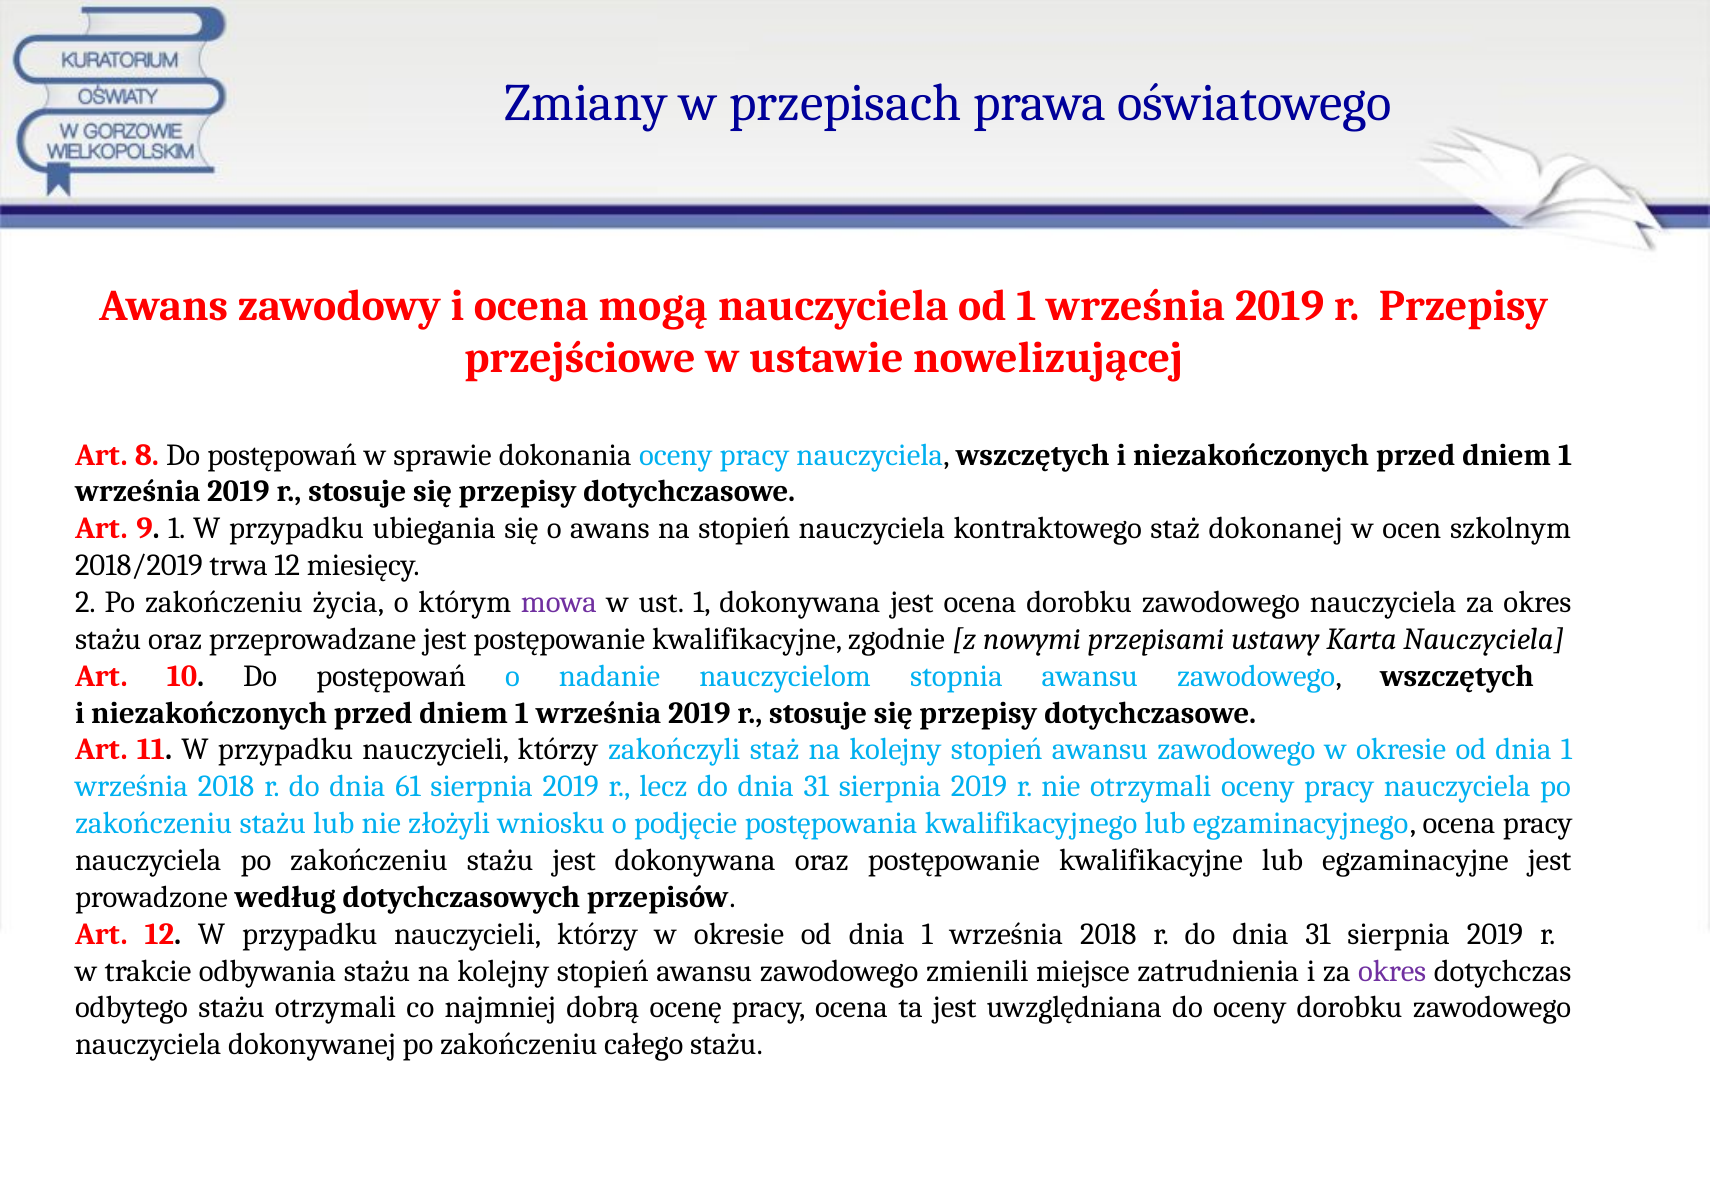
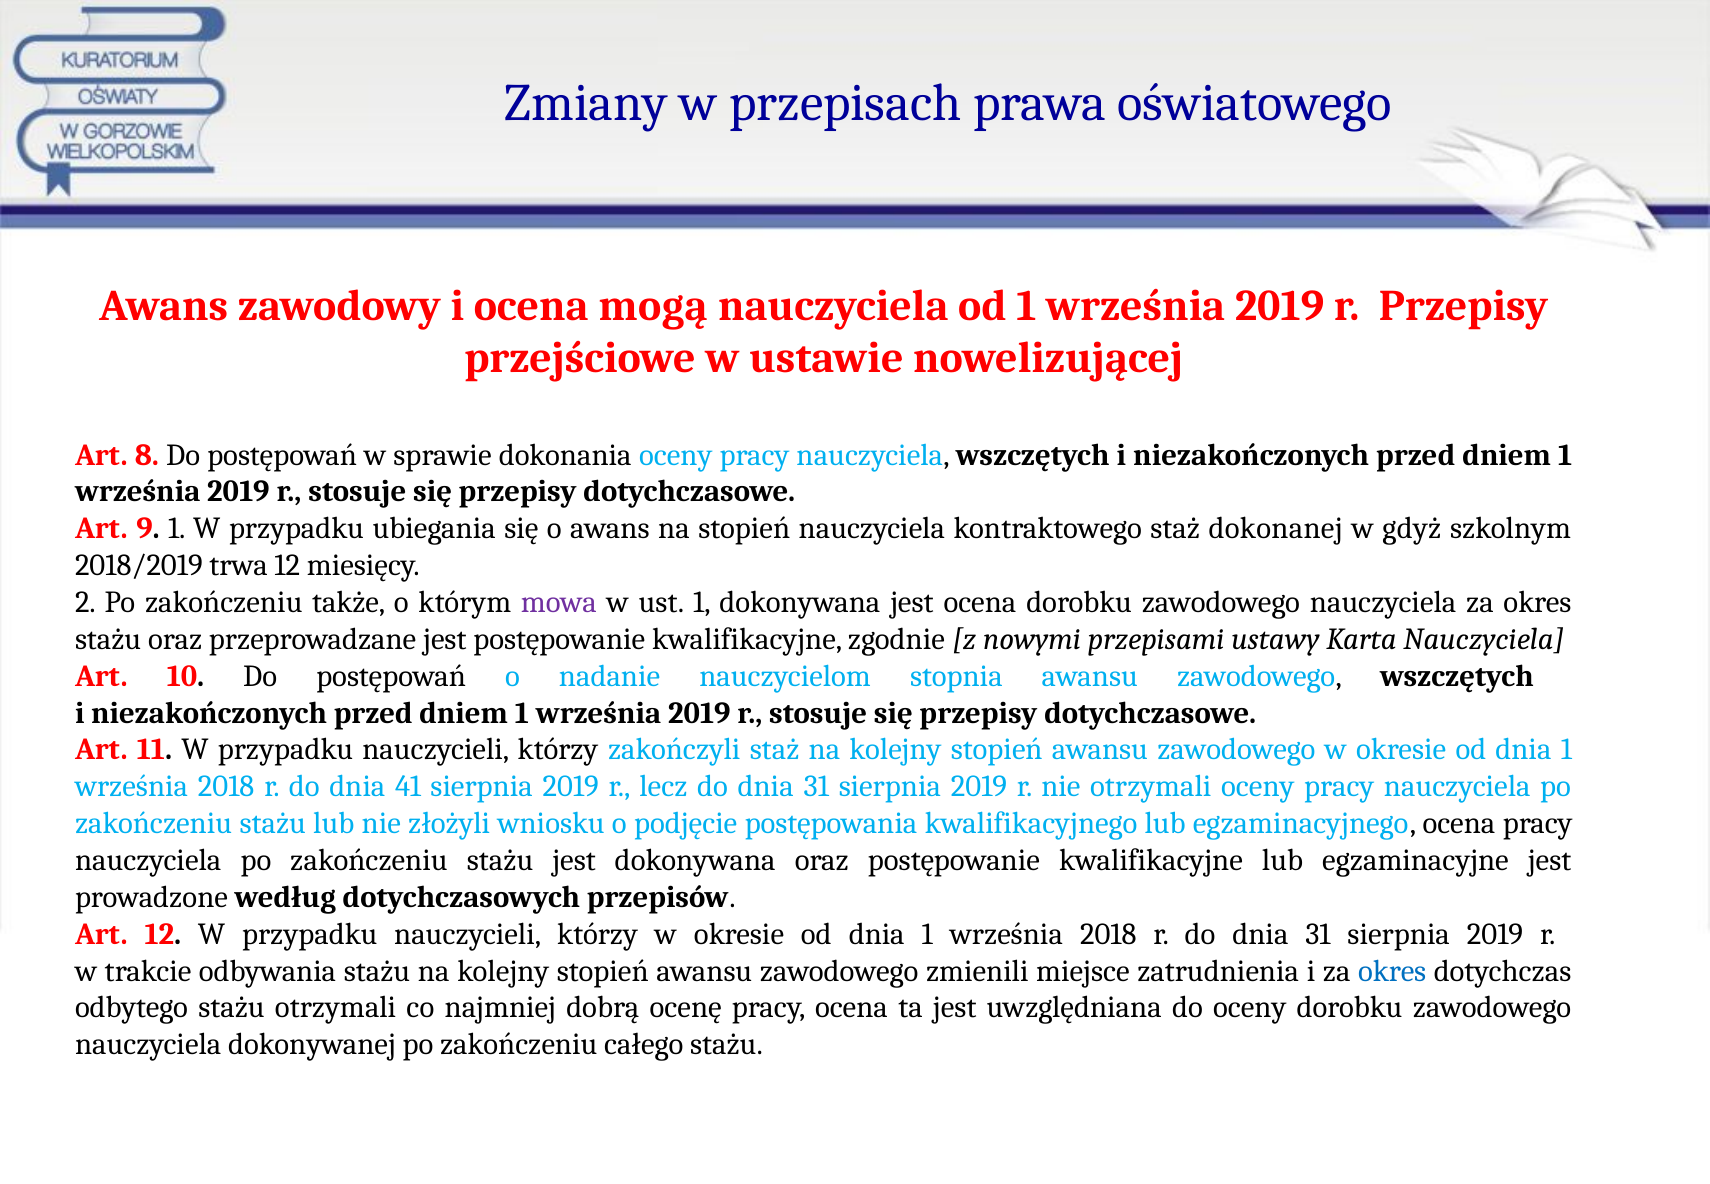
ocen: ocen -> gdyż
życia: życia -> także
61: 61 -> 41
okres at (1392, 971) colour: purple -> blue
